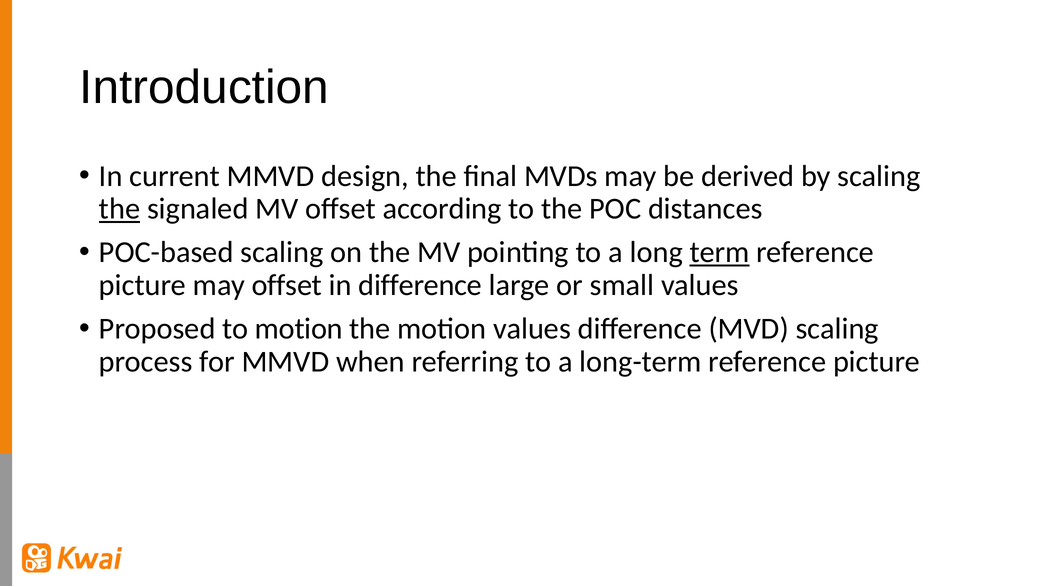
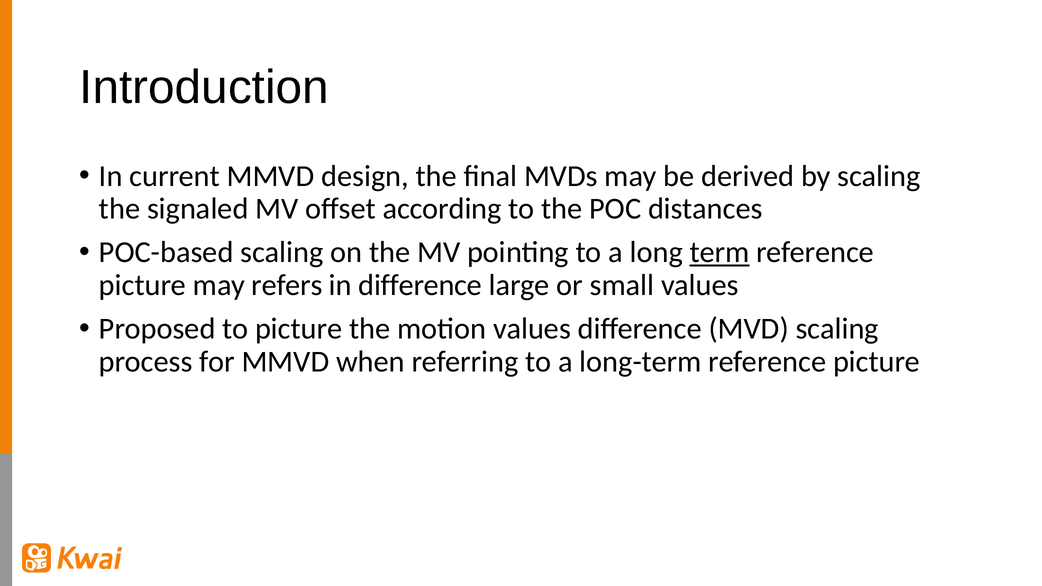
the at (120, 209) underline: present -> none
may offset: offset -> refers
to motion: motion -> picture
